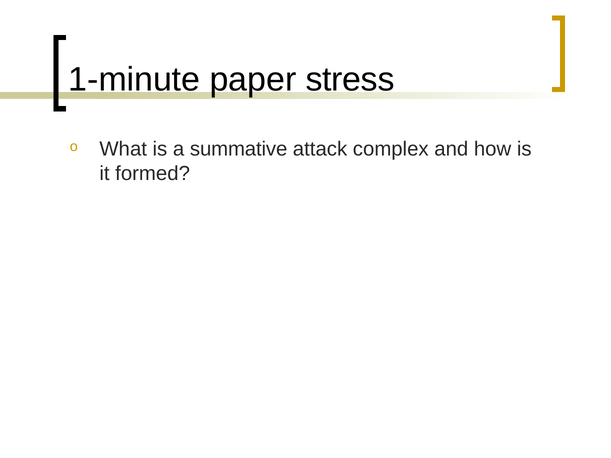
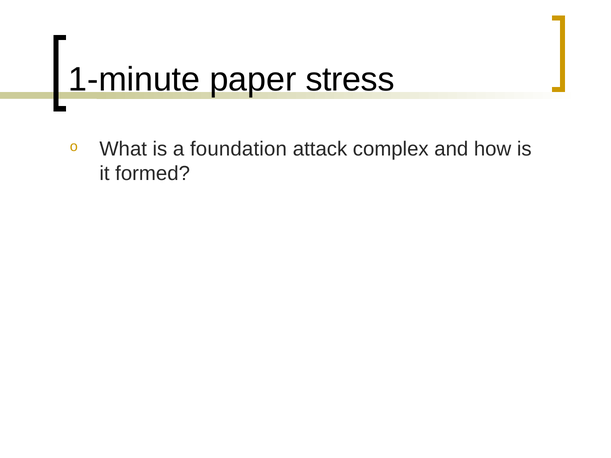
summative: summative -> foundation
